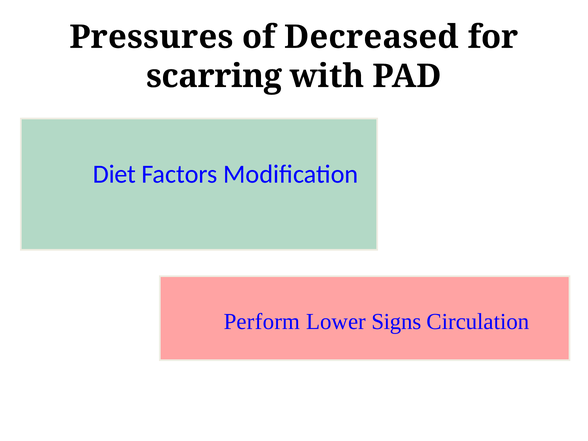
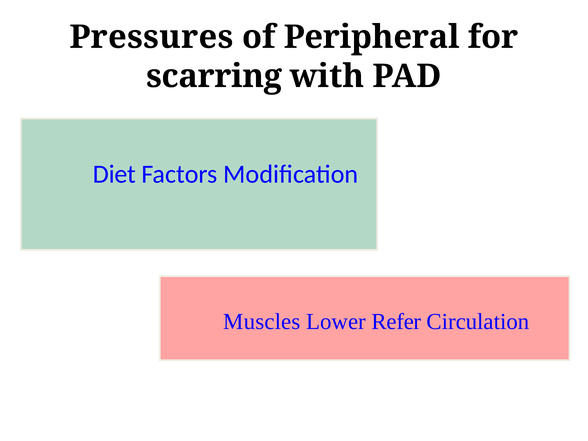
Decreased: Decreased -> Peripheral
Perform: Perform -> Muscles
Signs: Signs -> Refer
